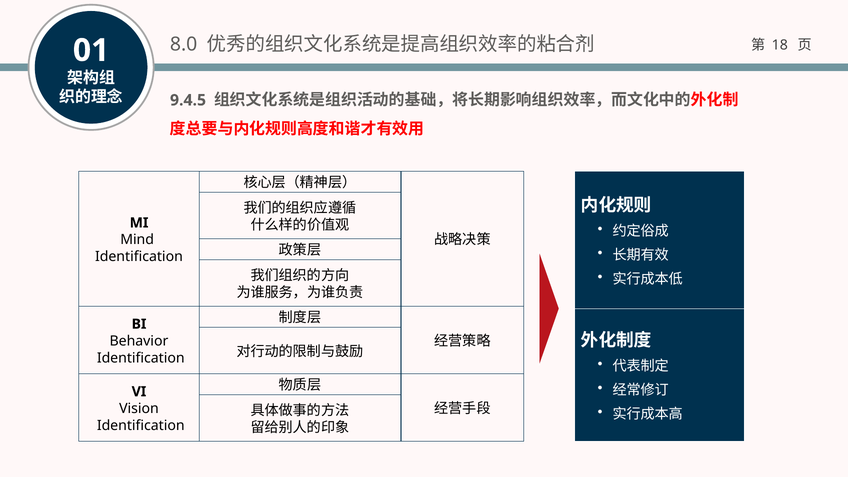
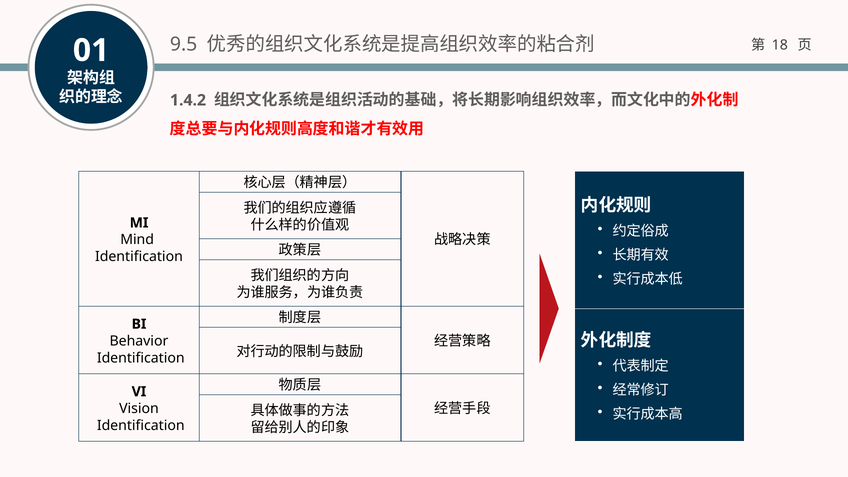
8.0: 8.0 -> 9.5
9.4.5: 9.4.5 -> 1.4.2
